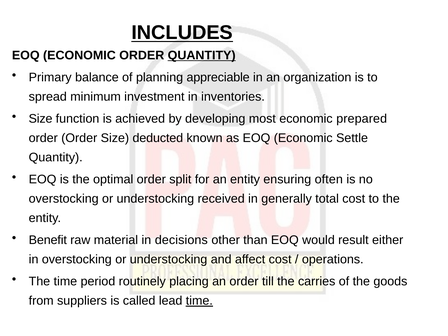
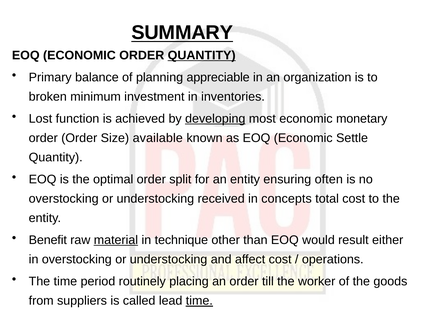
INCLUDES: INCLUDES -> SUMMARY
spread: spread -> broken
Size at (41, 119): Size -> Lost
developing underline: none -> present
prepared: prepared -> monetary
deducted: deducted -> available
generally: generally -> concepts
material underline: none -> present
decisions: decisions -> technique
carries: carries -> worker
